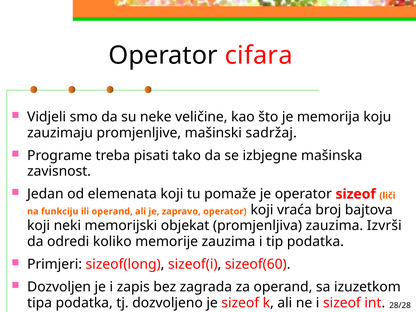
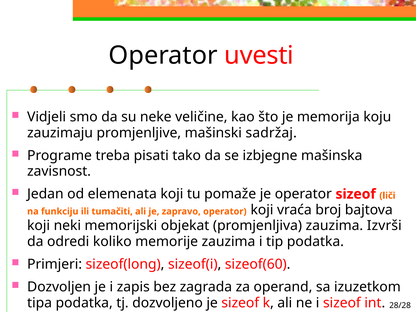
cifara: cifara -> uvesti
ili operand: operand -> tumačiti
